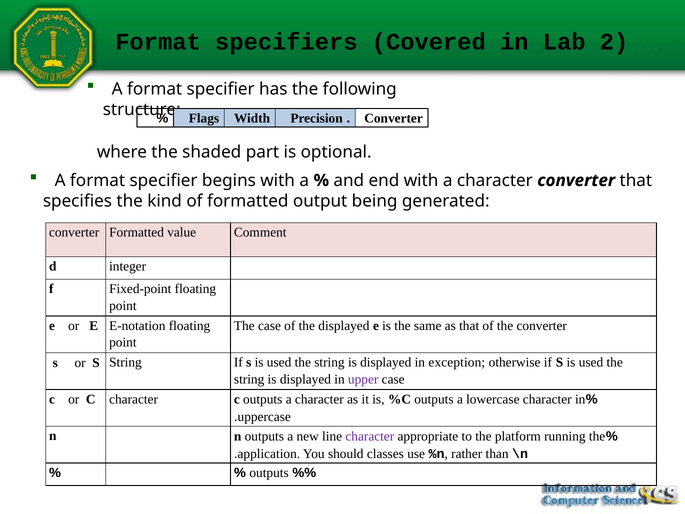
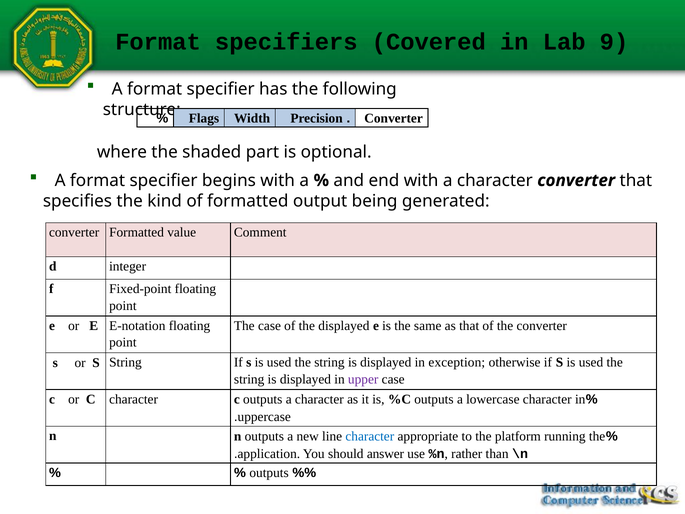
2: 2 -> 9
character at (370, 436) colour: purple -> blue
classes: classes -> answer
